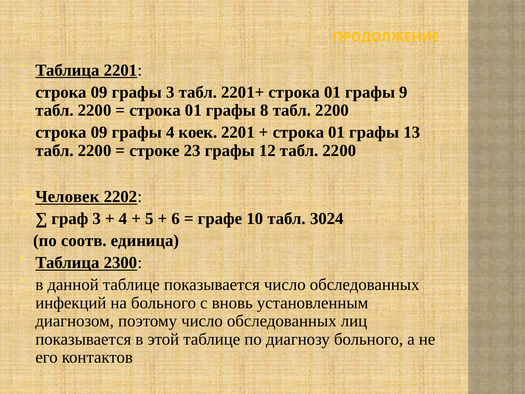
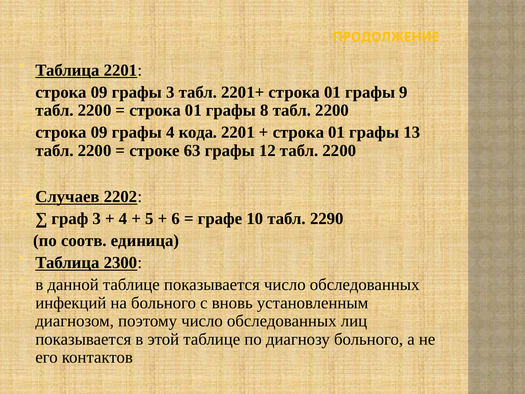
коек: коек -> кода
23: 23 -> 63
Человек: Человек -> Случаев
3024: 3024 -> 2290
